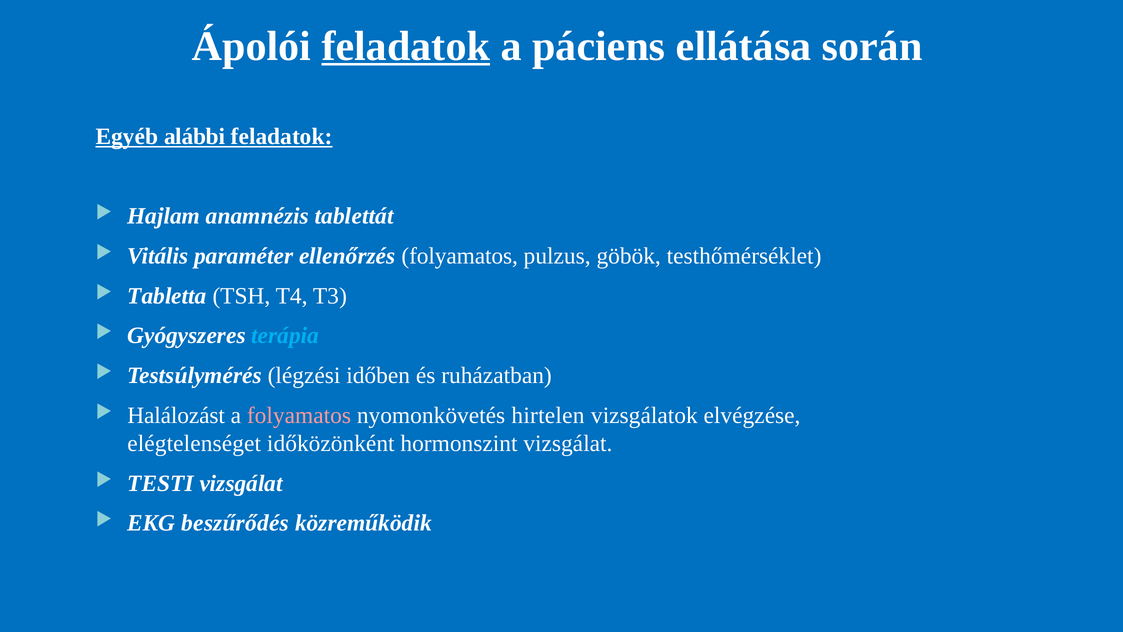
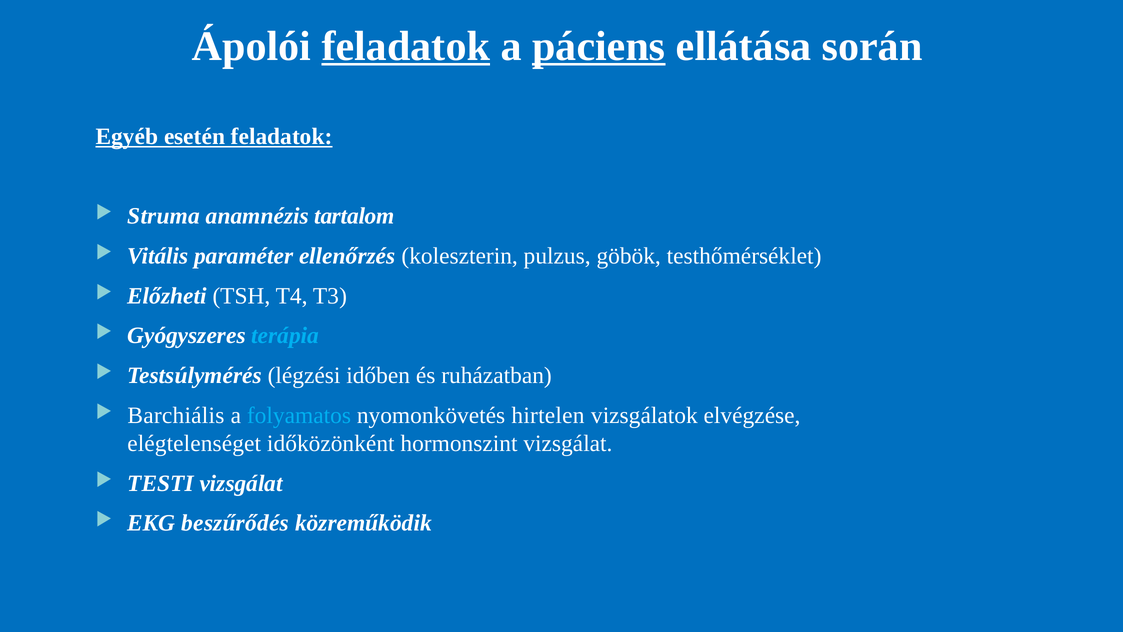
páciens underline: none -> present
alábbi: alábbi -> esetén
Hajlam: Hajlam -> Struma
tablettát: tablettát -> tartalom
ellenőrzés folyamatos: folyamatos -> koleszterin
Tabletta: Tabletta -> Előzheti
Halálozást: Halálozást -> Barchiális
folyamatos at (299, 415) colour: pink -> light blue
